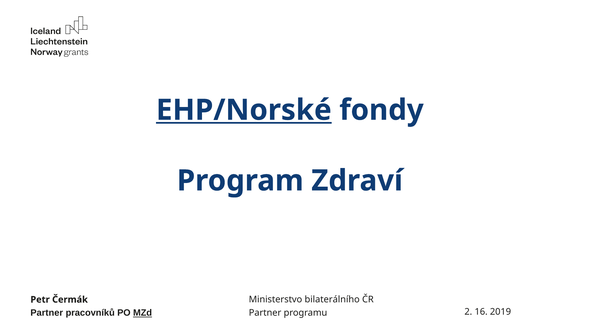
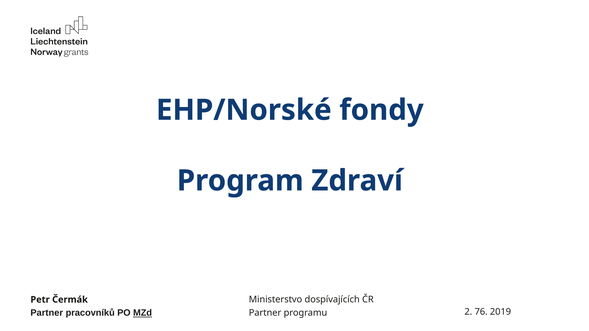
EHP/Norské underline: present -> none
bilaterálního: bilaterálního -> dospívajících
16: 16 -> 76
